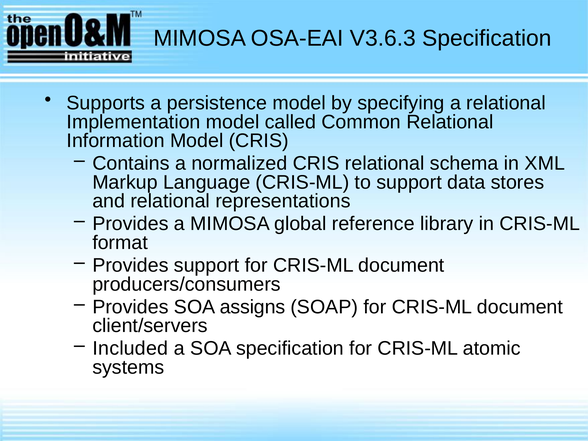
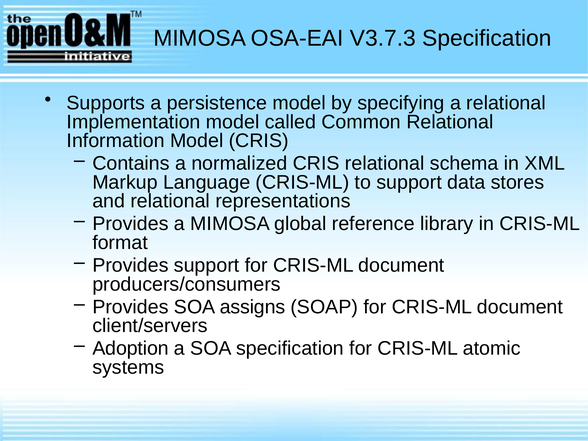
V3.6.3: V3.6.3 -> V3.7.3
Included: Included -> Adoption
